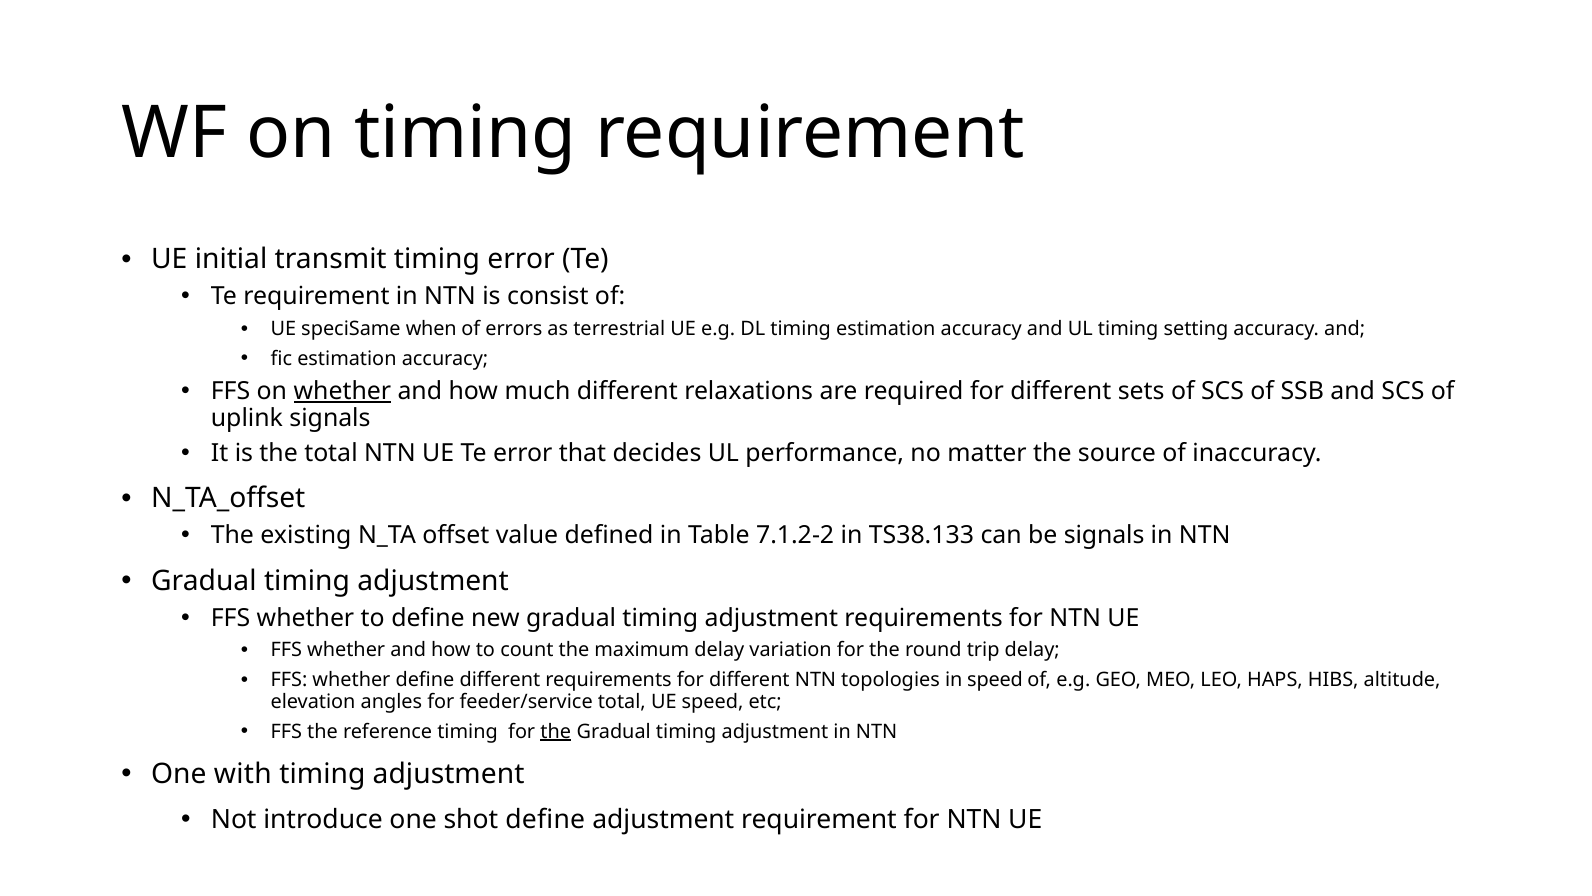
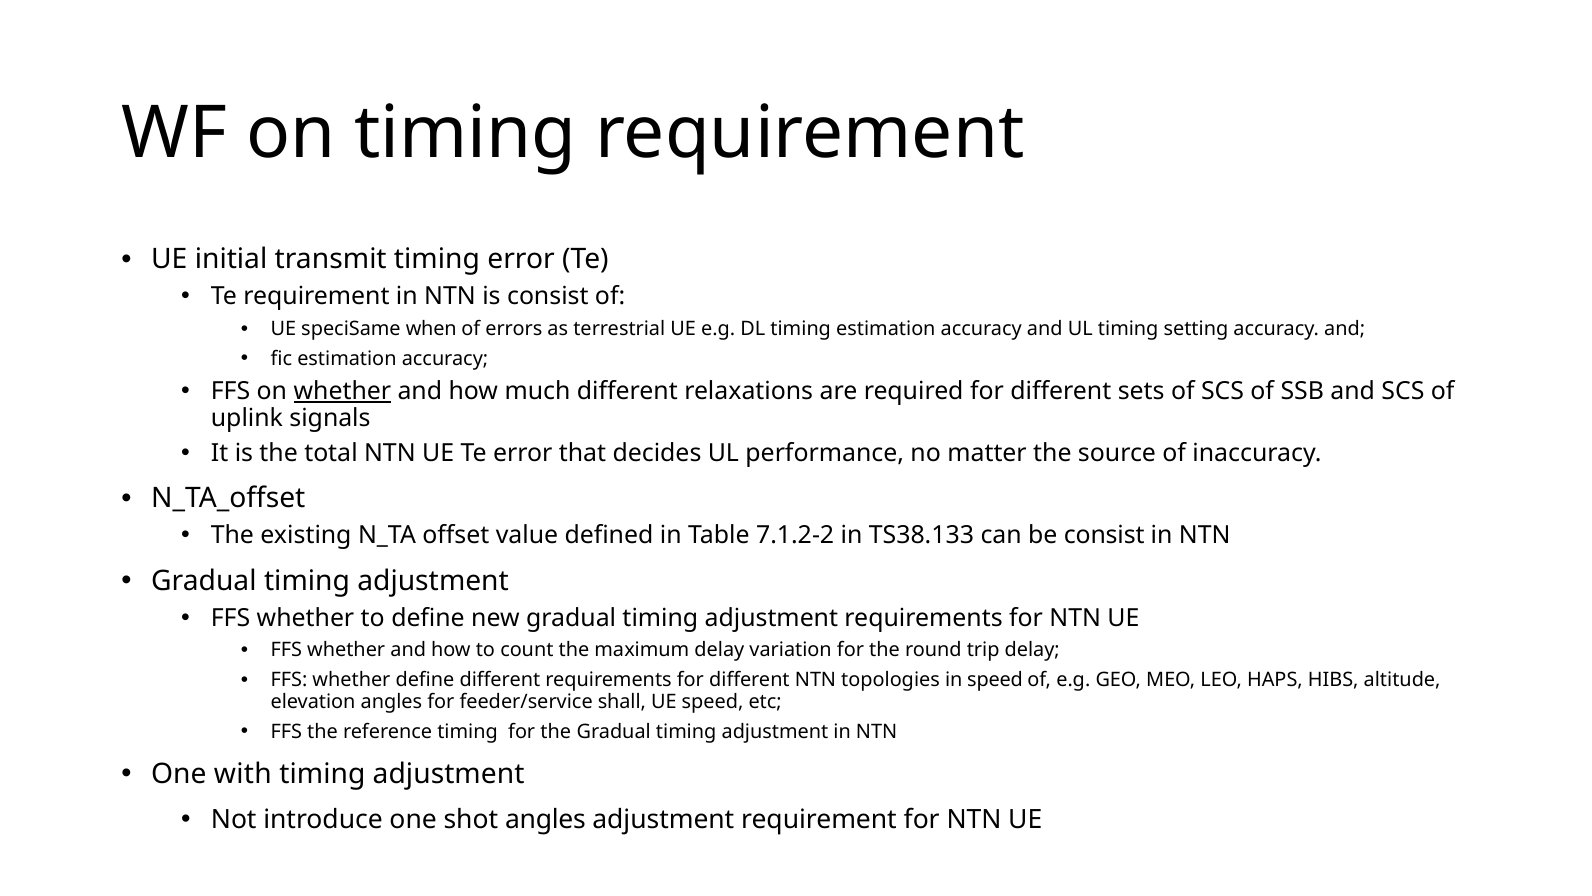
be signals: signals -> consist
feeder/service total: total -> shall
the at (556, 731) underline: present -> none
shot define: define -> angles
